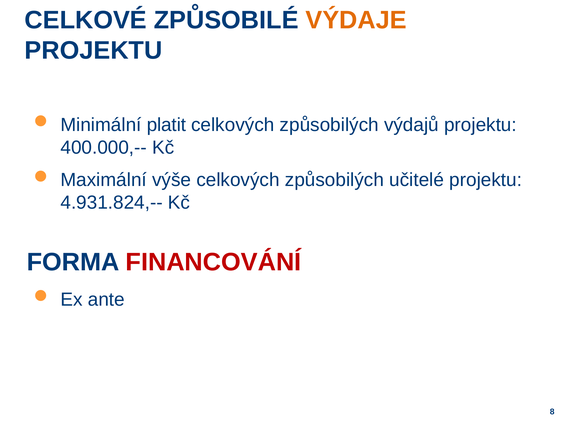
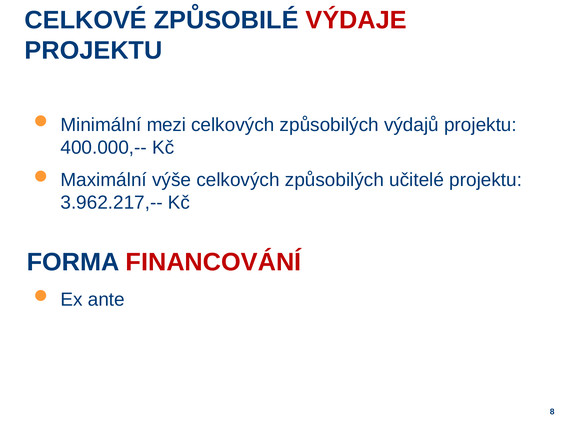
VÝDAJE colour: orange -> red
platit: platit -> mezi
4.931.824,--: 4.931.824,-- -> 3.962.217,--
